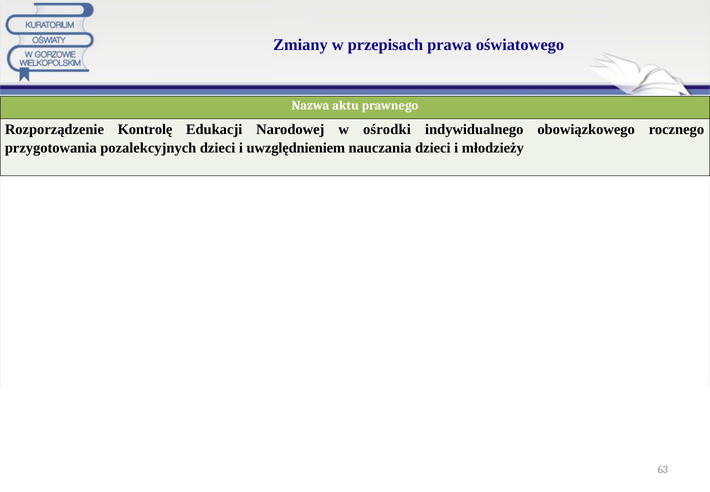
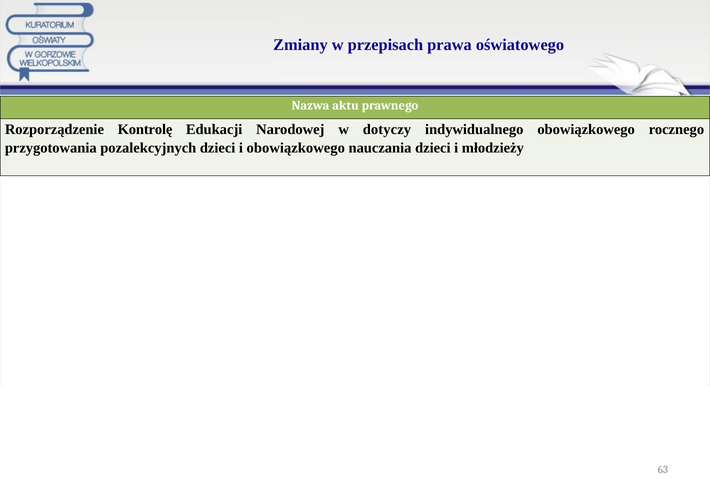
ośrodki: ośrodki -> dotyczy
i uwzględnieniem: uwzględnieniem -> obowiązkowego
